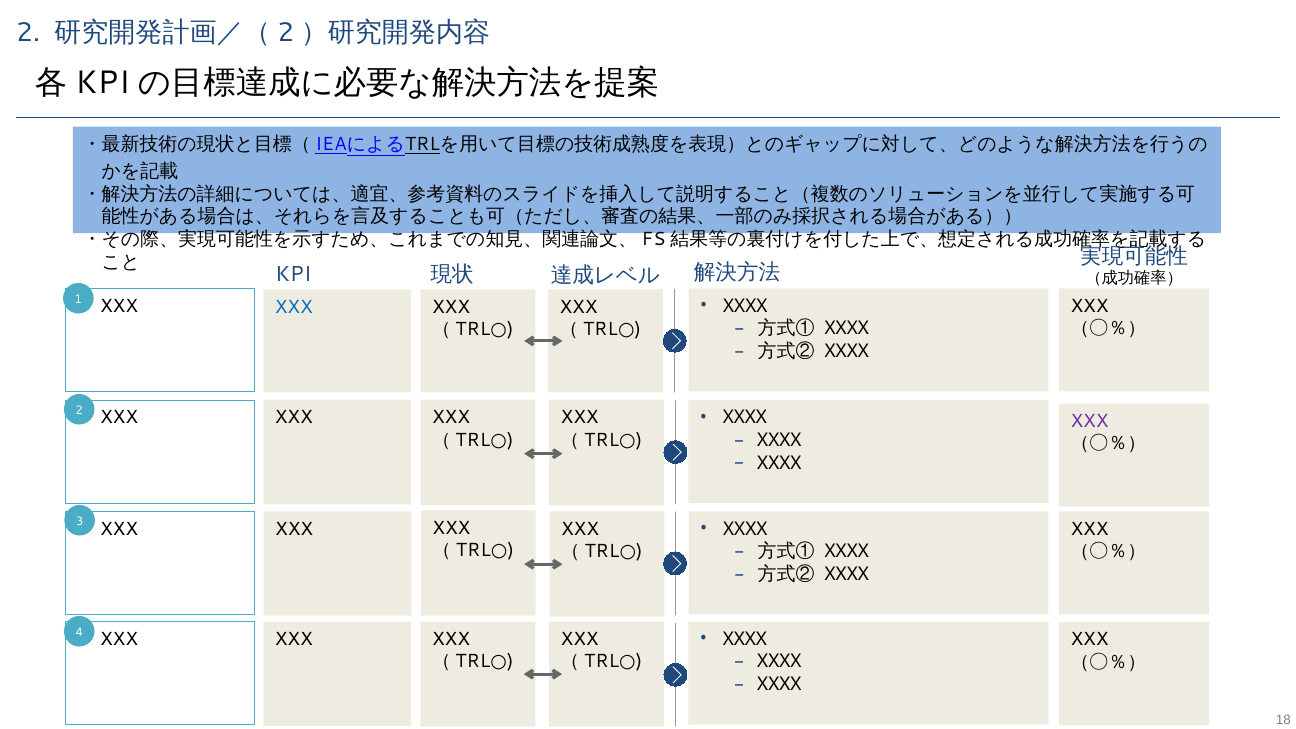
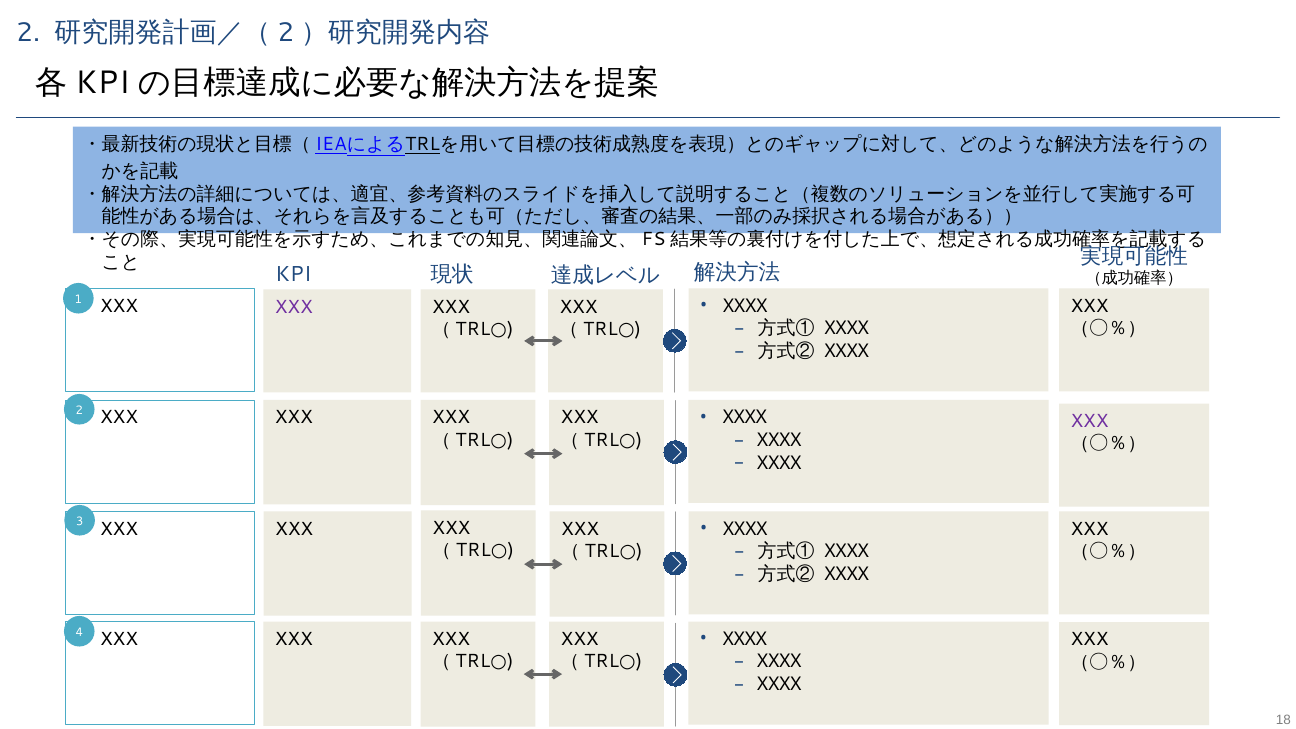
XXX at (294, 307) colour: blue -> purple
